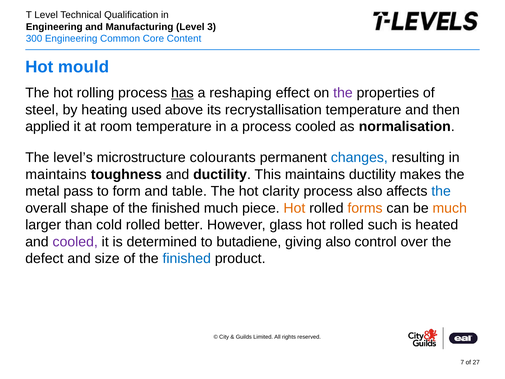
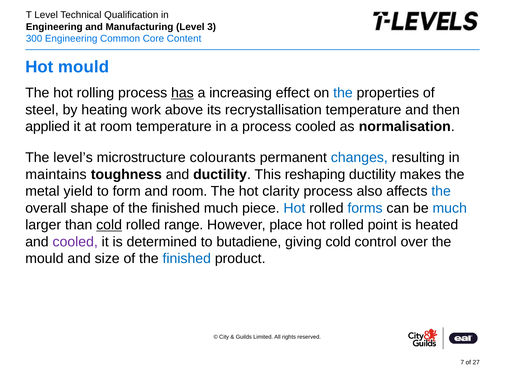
reshaping: reshaping -> increasing
the at (343, 93) colour: purple -> blue
used: used -> work
This maintains: maintains -> reshaping
pass: pass -> yield
and table: table -> room
Hot at (294, 208) colour: orange -> blue
forms colour: orange -> blue
much at (450, 208) colour: orange -> blue
cold at (109, 225) underline: none -> present
better: better -> range
glass: glass -> place
such: such -> point
giving also: also -> cold
defect at (44, 259): defect -> mould
